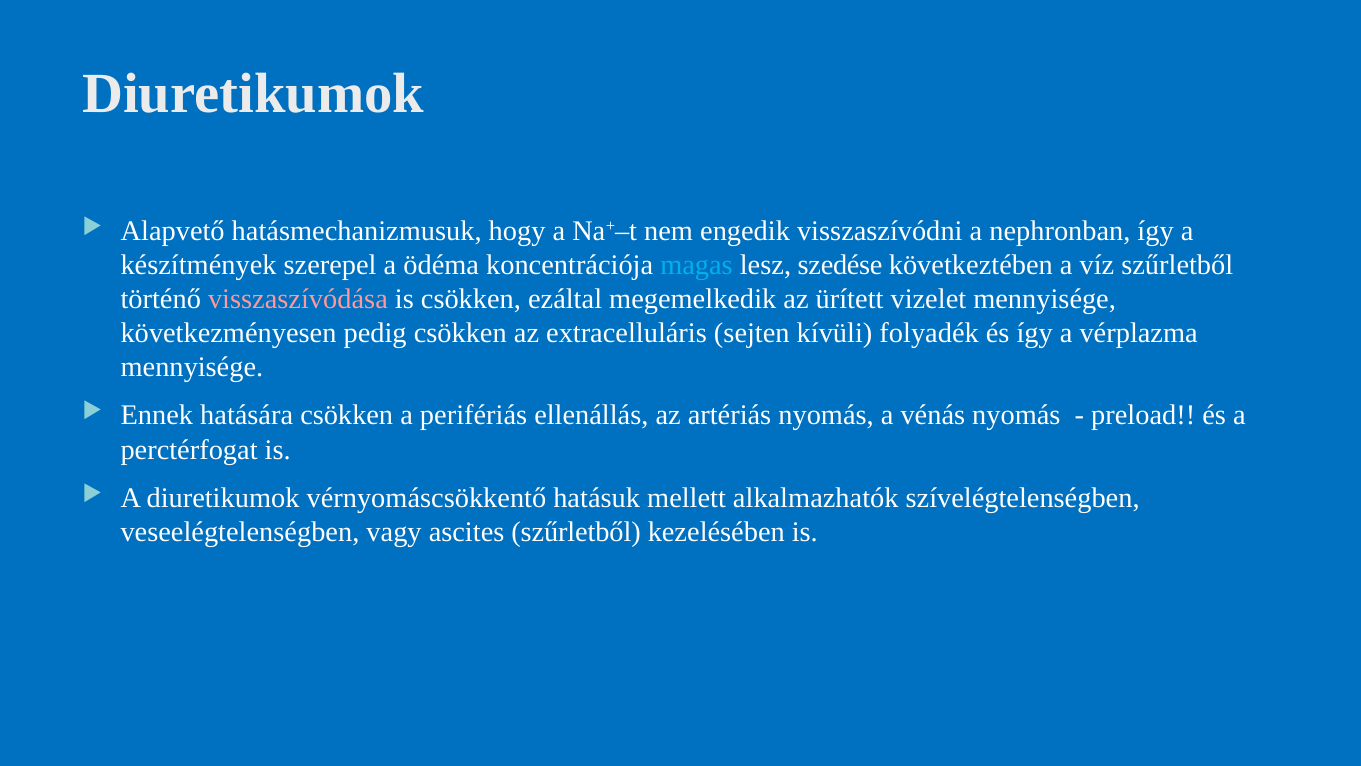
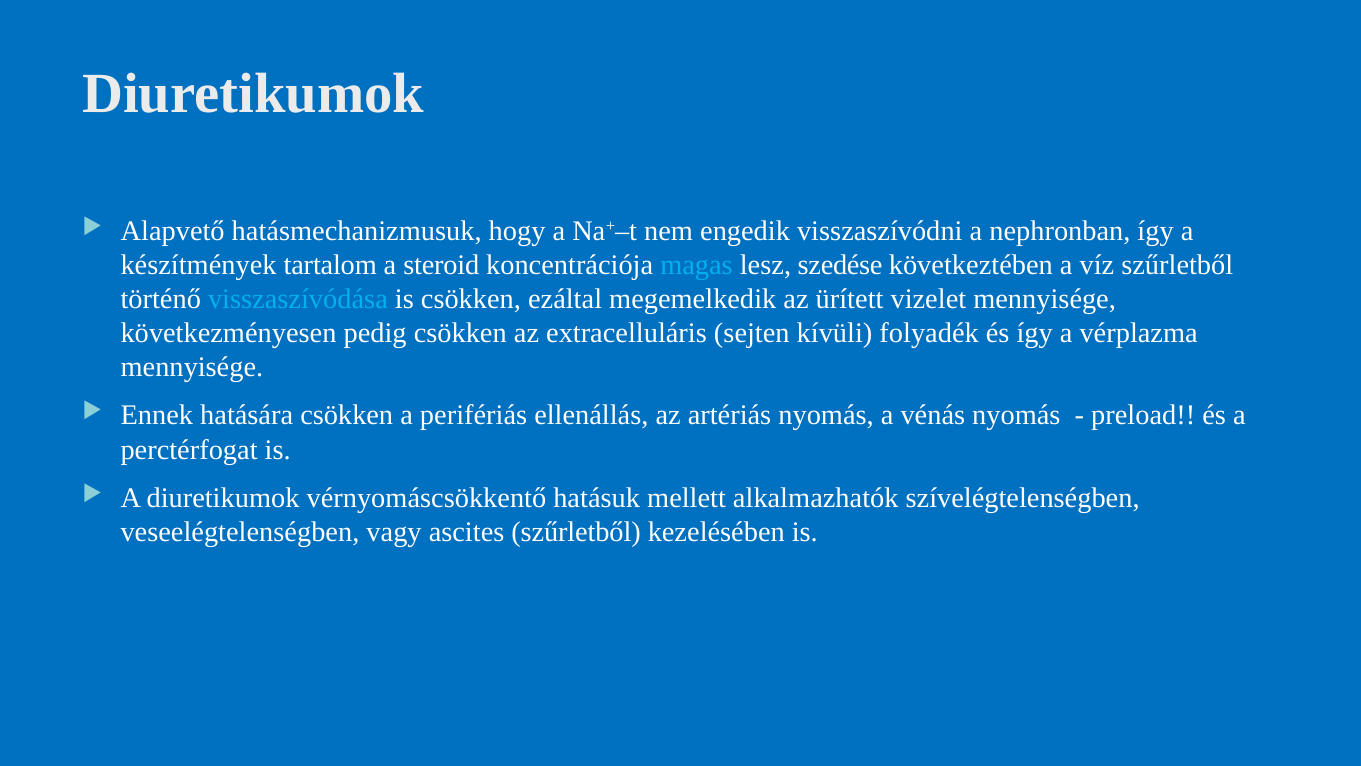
szerepel: szerepel -> tartalom
ödéma: ödéma -> steroid
visszaszívódása colour: pink -> light blue
